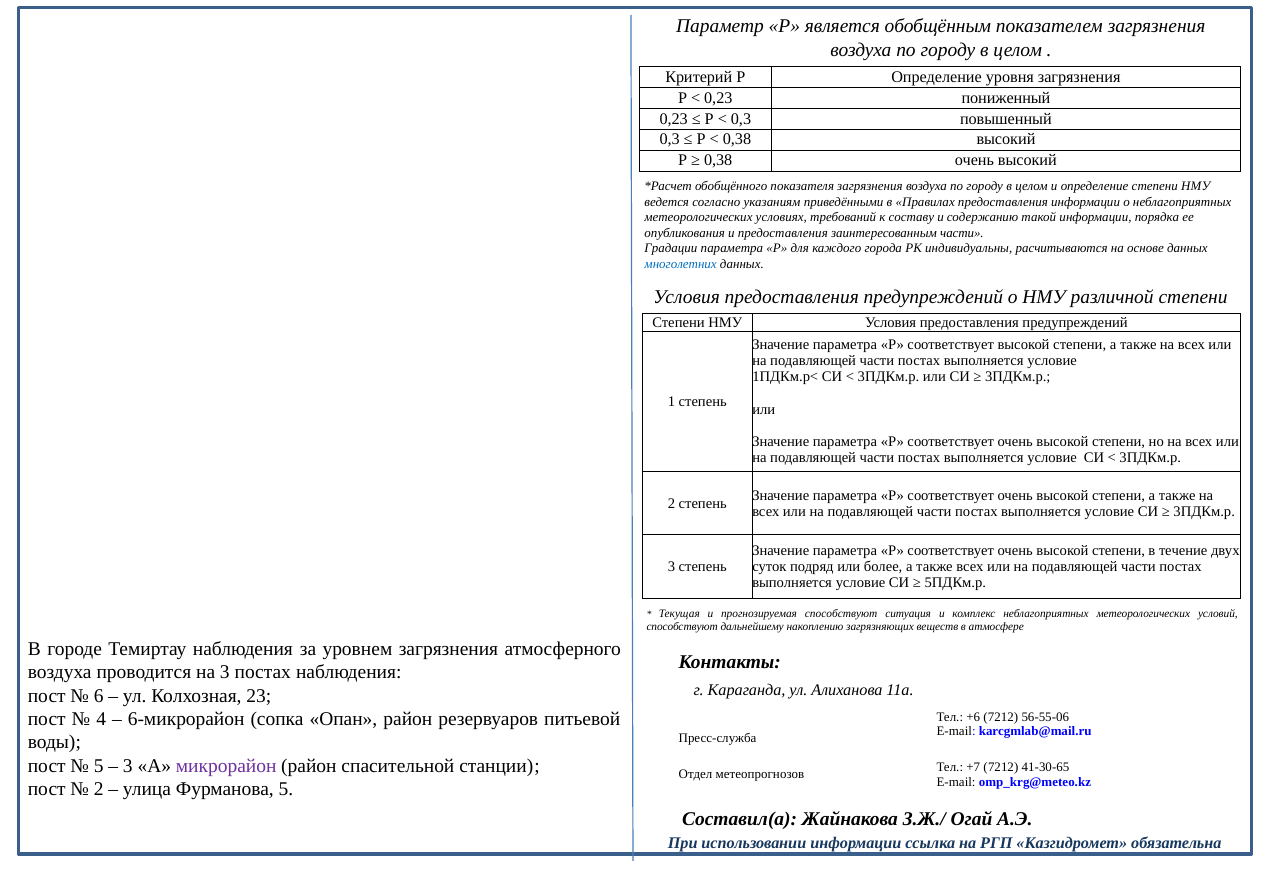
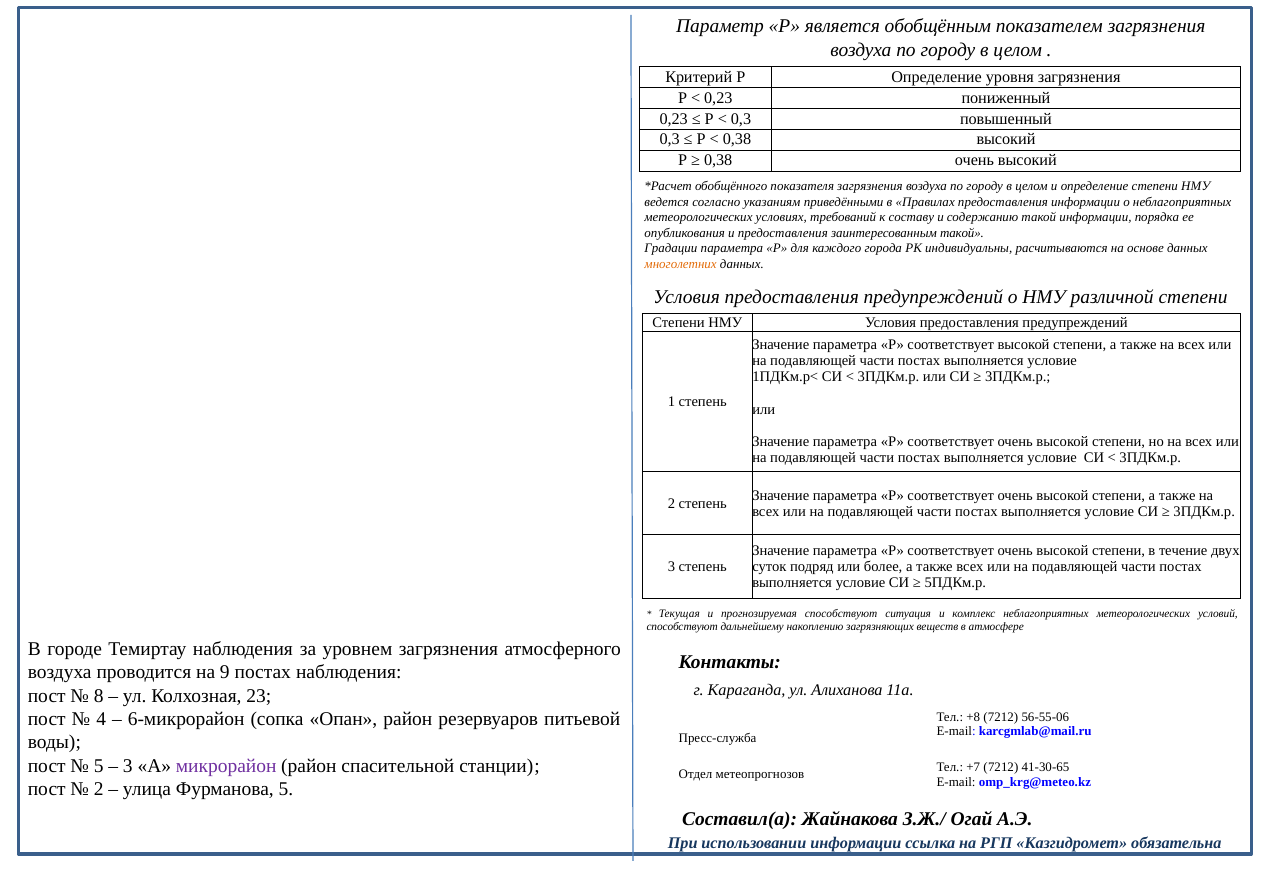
заинтересованным части: части -> такой
многолетних colour: blue -> orange
на 3: 3 -> 9
6: 6 -> 8
+6: +6 -> +8
